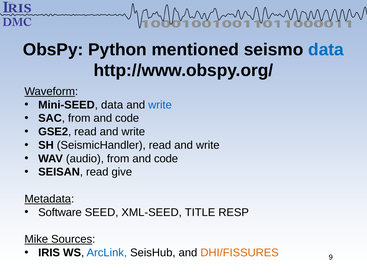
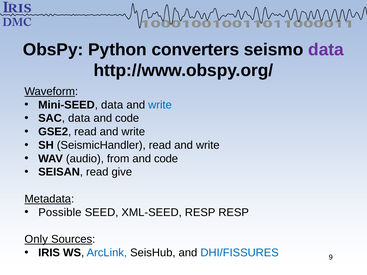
mentioned: mentioned -> converters
data at (326, 50) colour: blue -> purple
SAC from: from -> data
Software: Software -> Possible
XML-SEED TITLE: TITLE -> RESP
Mike: Mike -> Only
DHI/FISSURES colour: orange -> blue
